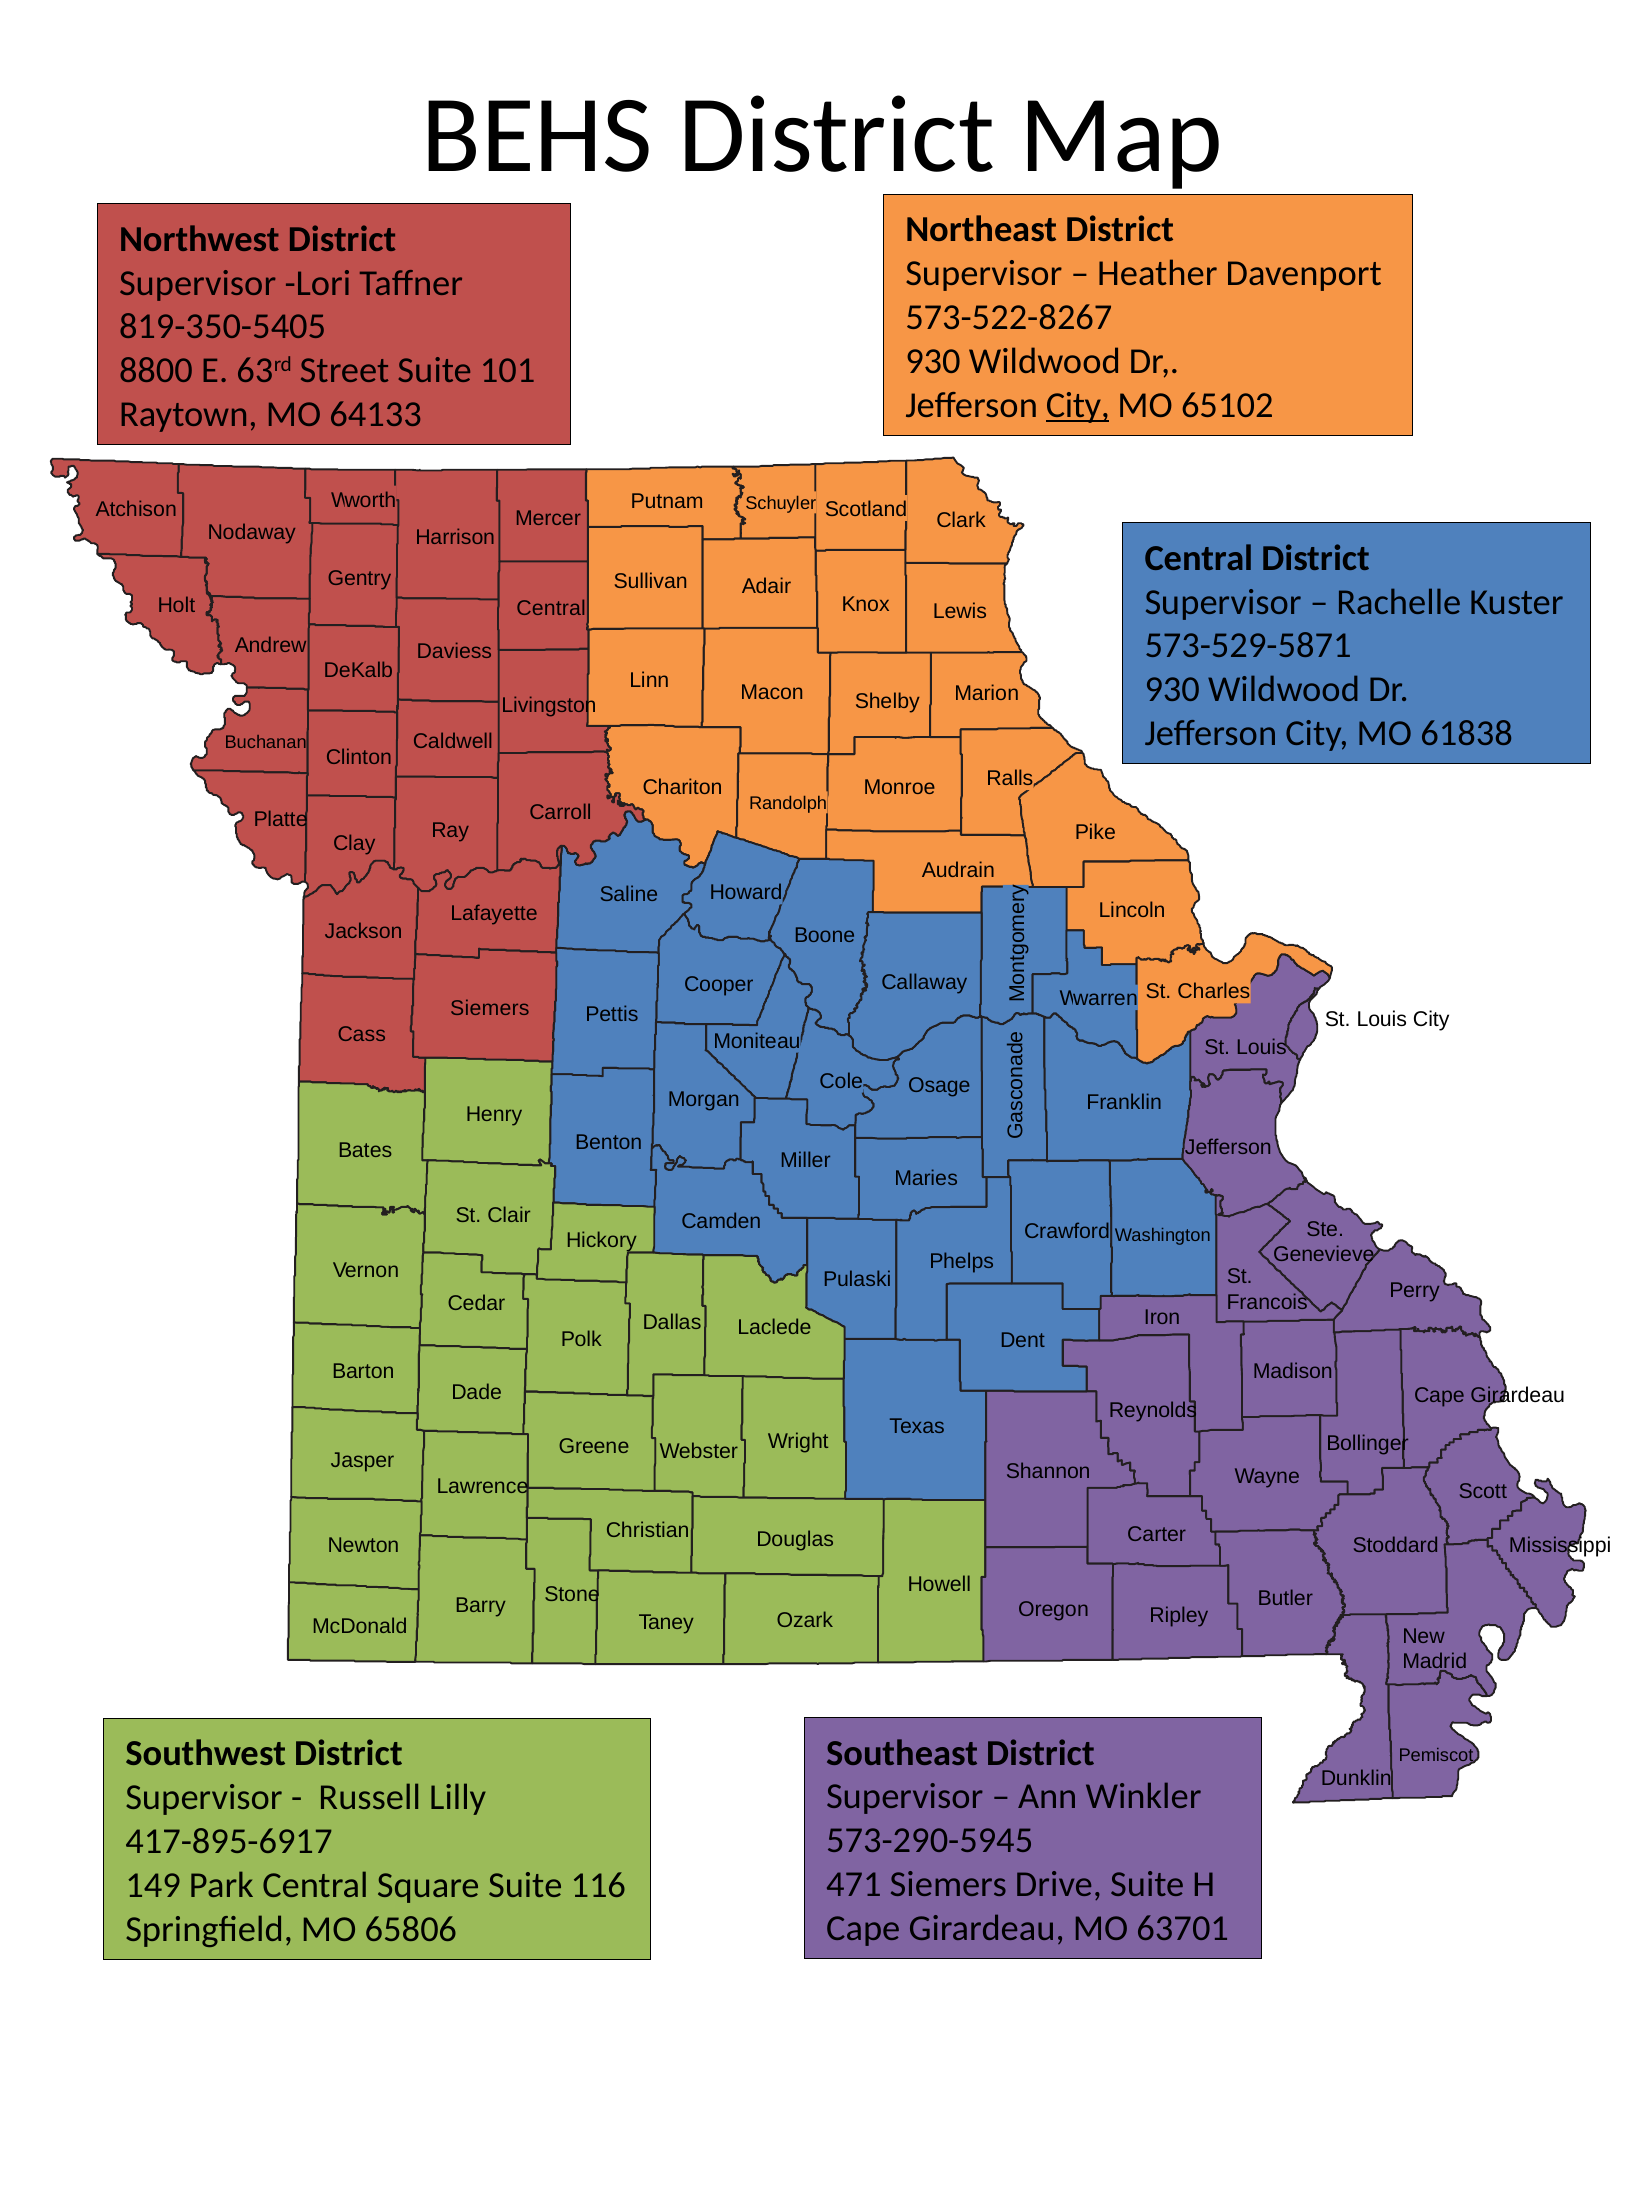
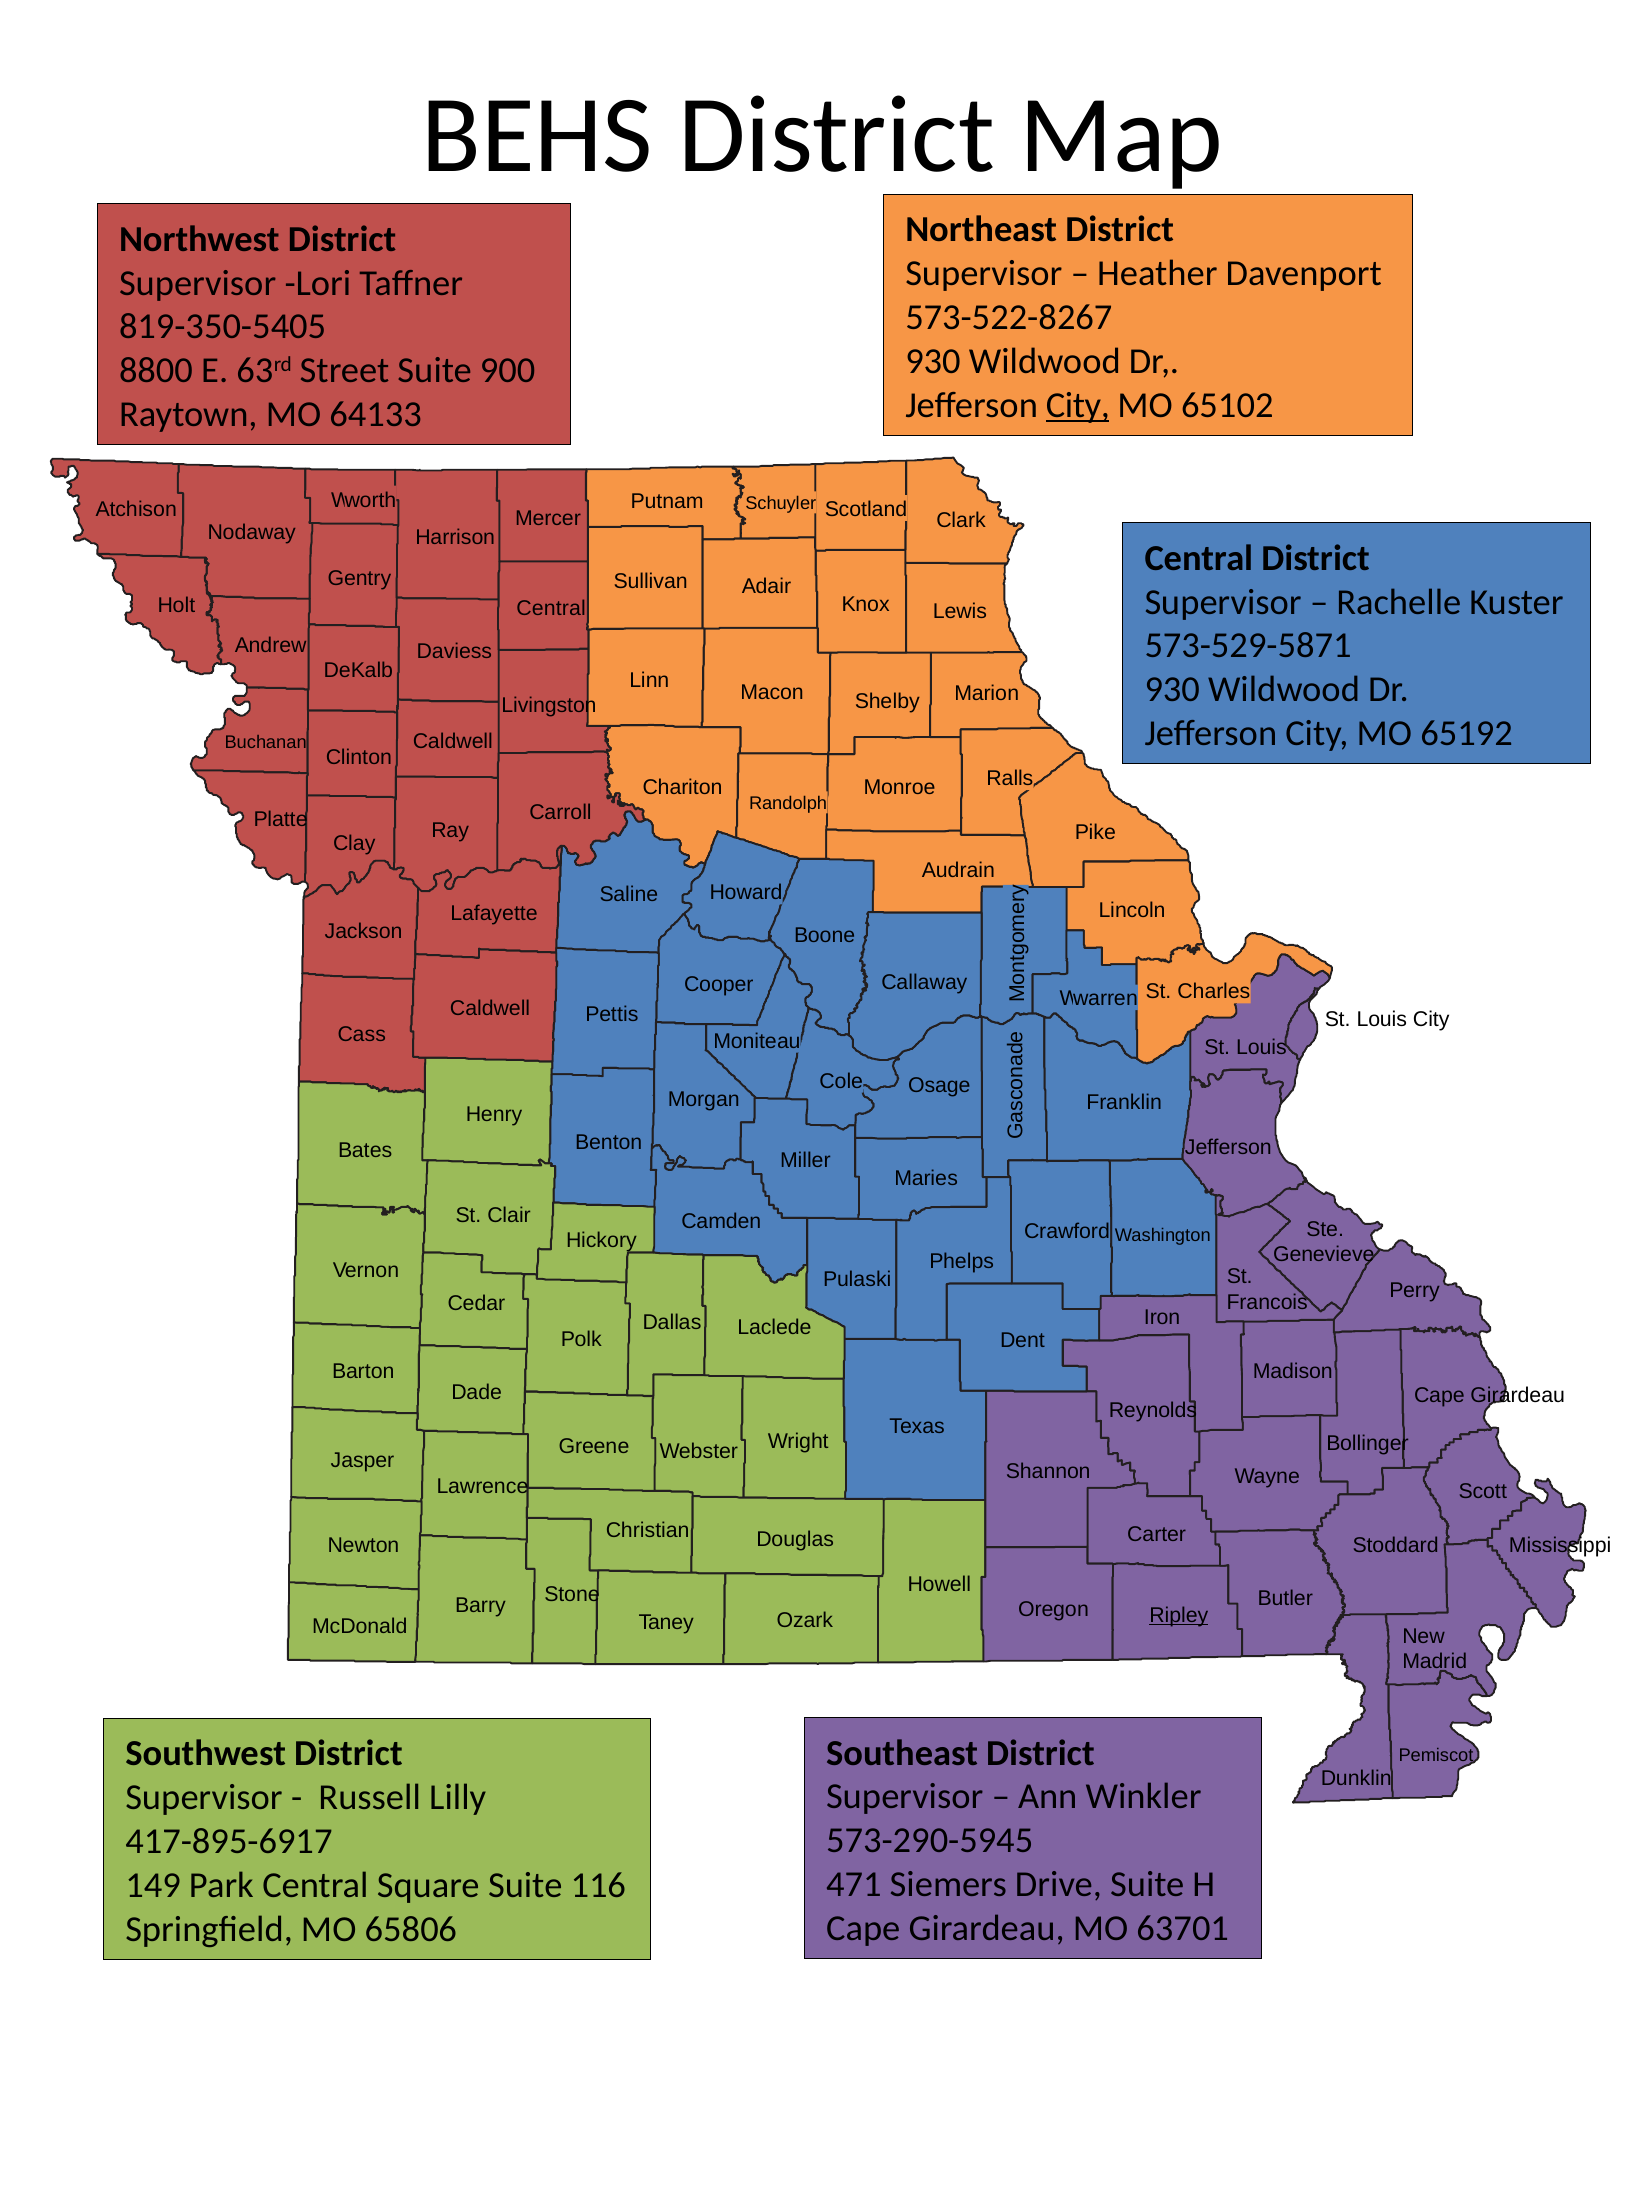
101: 101 -> 900
61838: 61838 -> 65192
Siemers at (490, 1009): Siemers -> Caldwell
Ripley underline: none -> present
